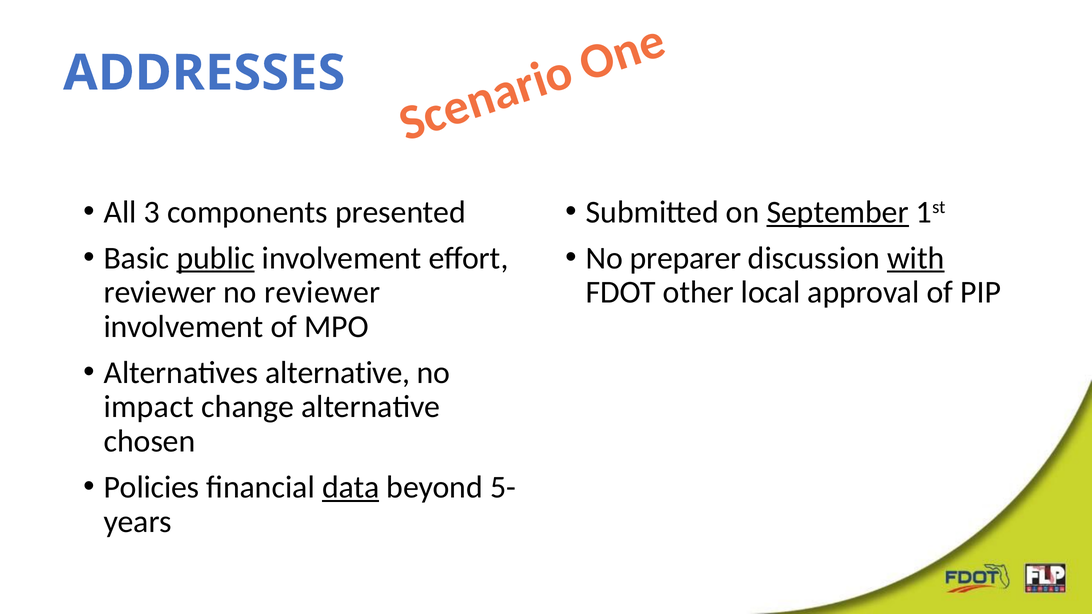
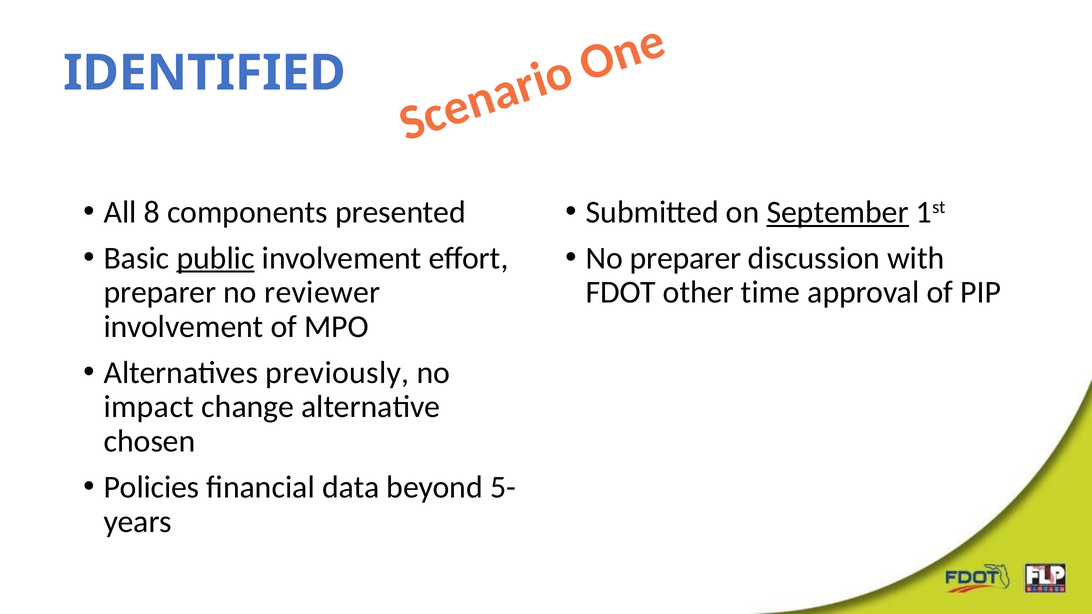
ADDRESSES: ADDRESSES -> IDENTIFIED
3: 3 -> 8
with underline: present -> none
reviewer at (160, 293): reviewer -> preparer
local: local -> time
Alternatives alternative: alternative -> previously
data underline: present -> none
